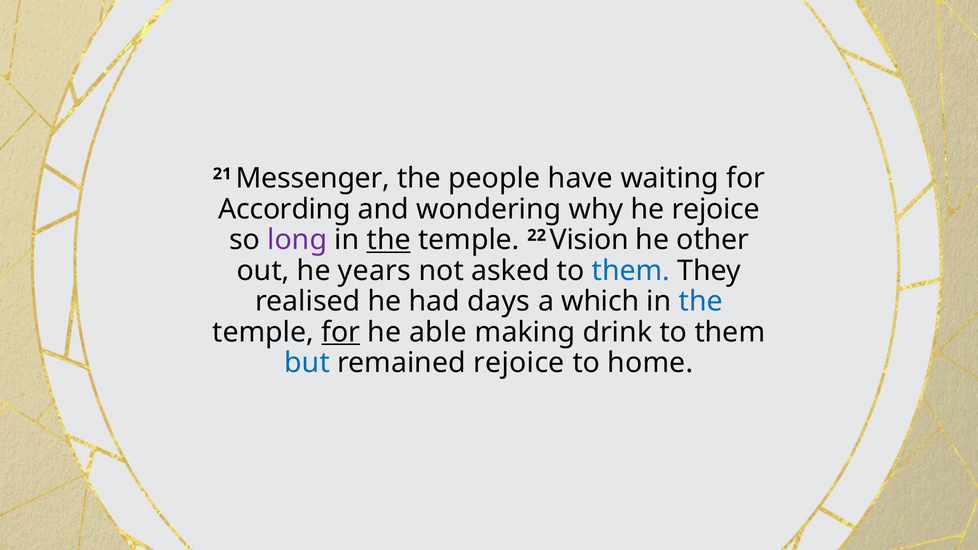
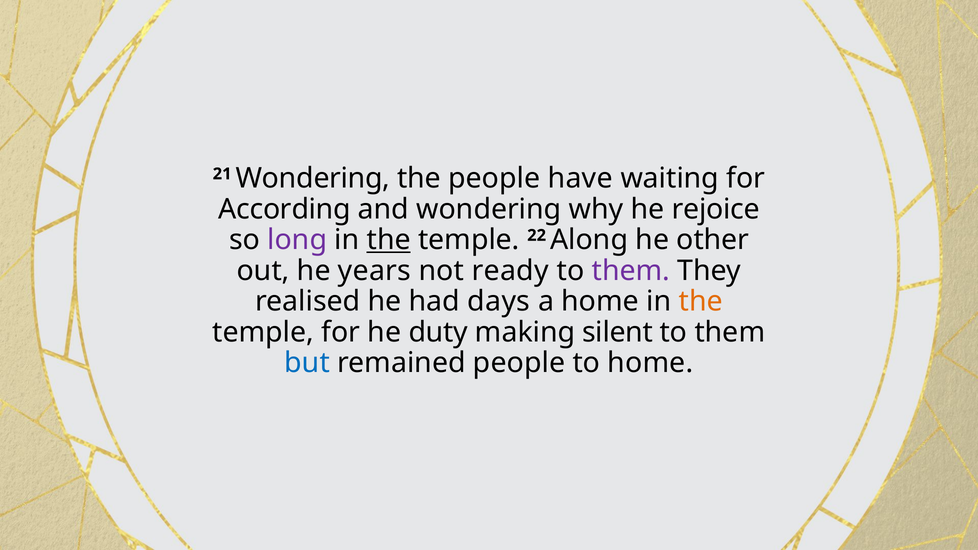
21 Messenger: Messenger -> Wondering
Vision: Vision -> Along
asked: asked -> ready
them at (631, 271) colour: blue -> purple
a which: which -> home
the at (701, 301) colour: blue -> orange
for at (341, 332) underline: present -> none
able: able -> duty
drink: drink -> silent
remained rejoice: rejoice -> people
